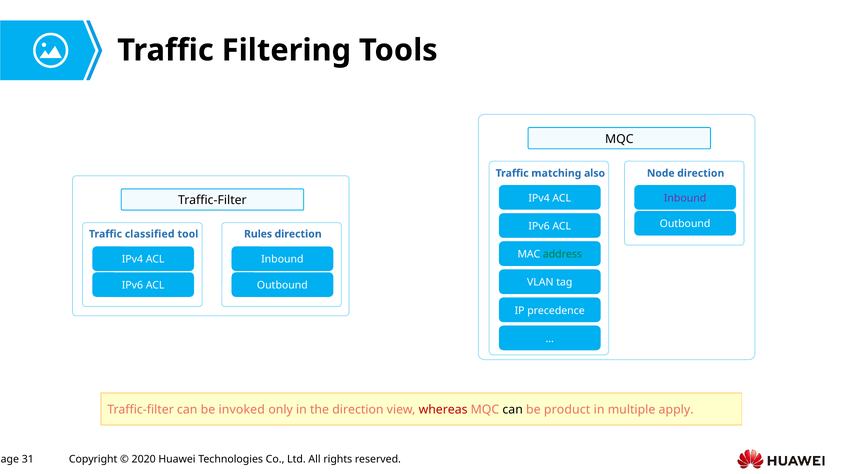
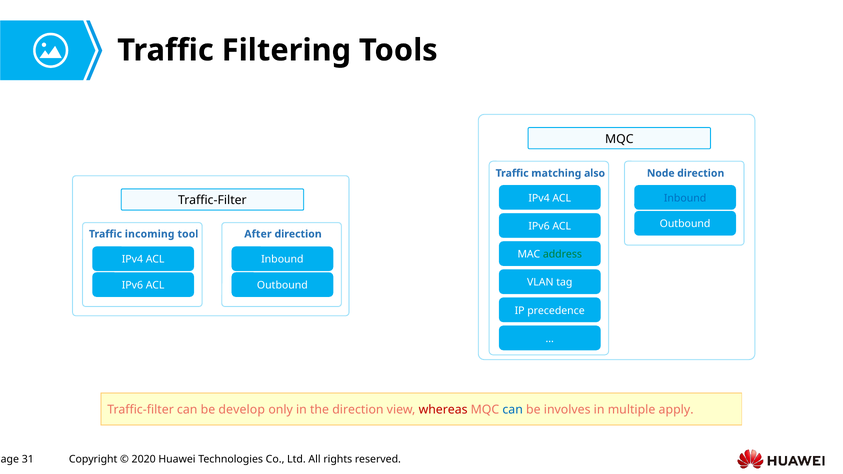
Inbound at (685, 198) colour: purple -> blue
classified: classified -> incoming
Rules: Rules -> After
invoked: invoked -> develop
can at (513, 410) colour: black -> blue
product: product -> involves
